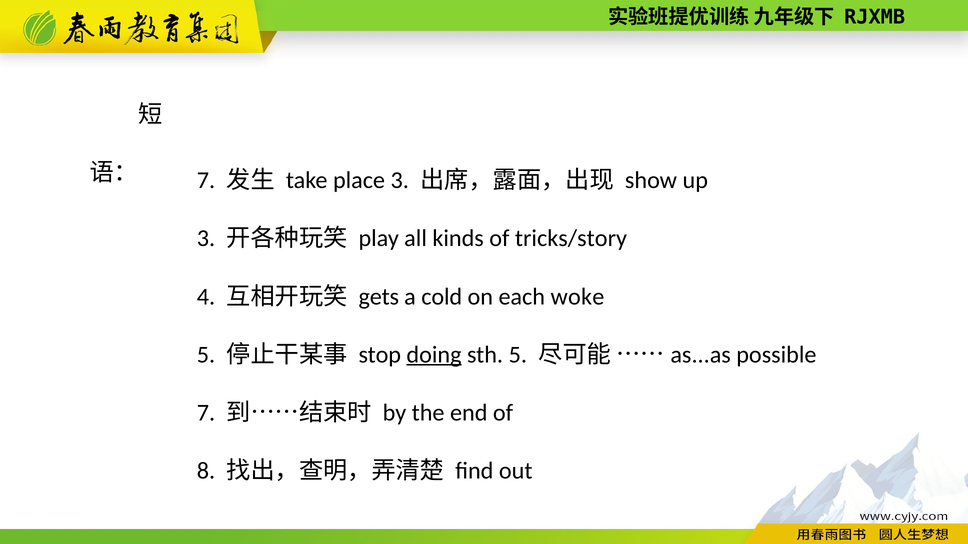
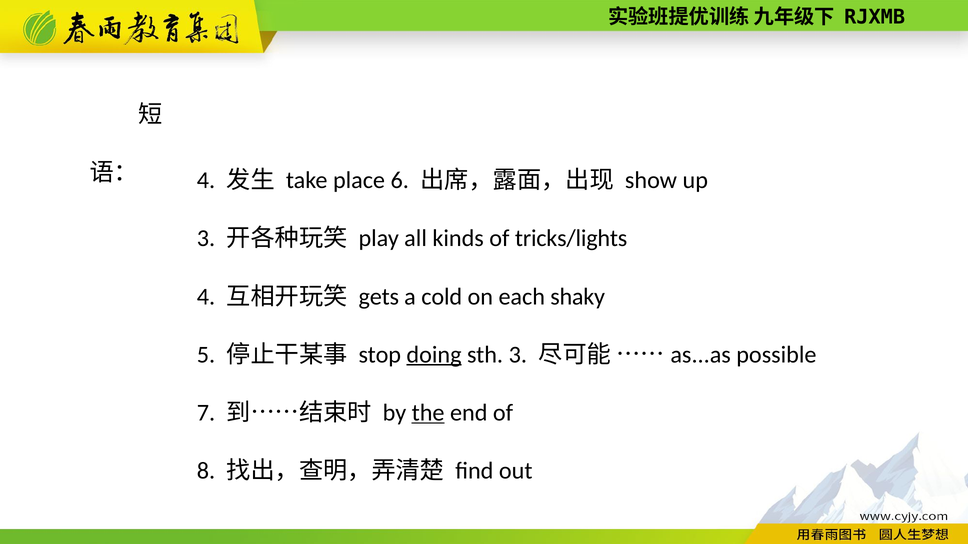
7 at (206, 181): 7 -> 4
place 3: 3 -> 6
tricks/story: tricks/story -> tricks/lights
woke: woke -> shaky
sth 5: 5 -> 3
the underline: none -> present
